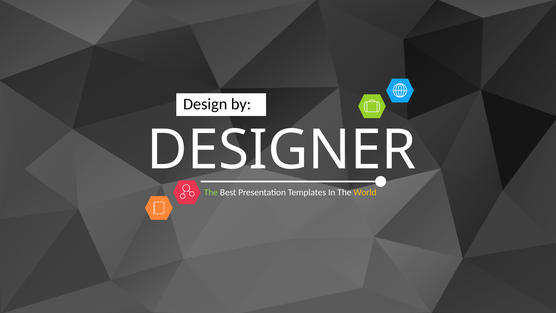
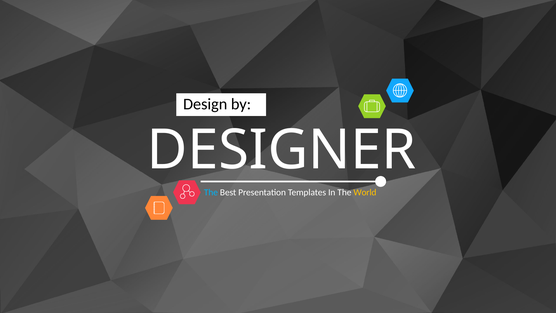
The at (211, 192) colour: light green -> light blue
